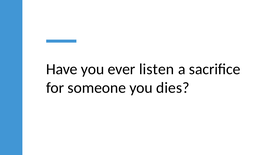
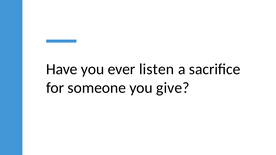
dies: dies -> give
